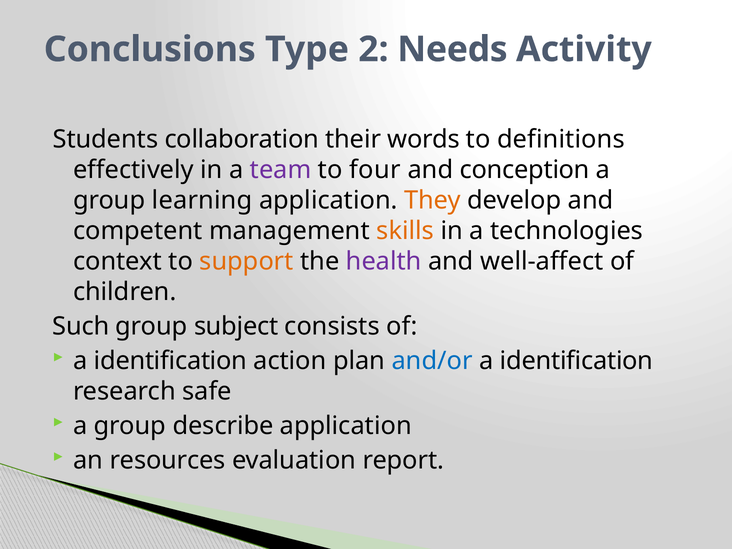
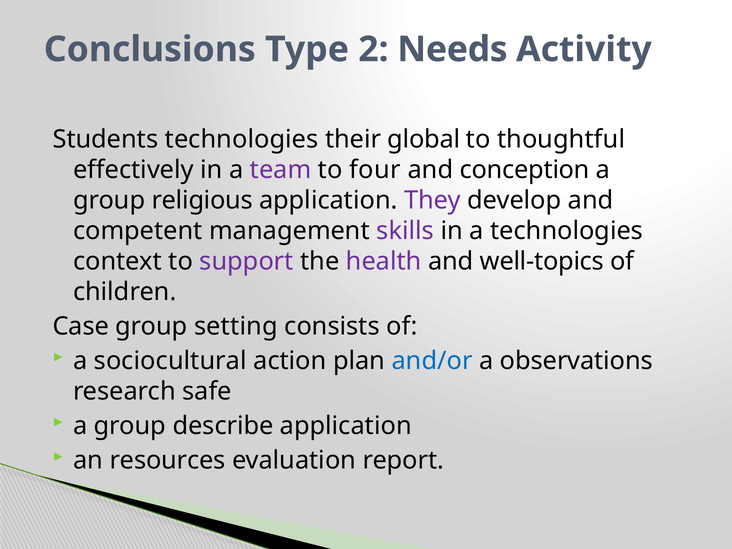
Students collaboration: collaboration -> technologies
words: words -> global
definitions: definitions -> thoughtful
learning: learning -> religious
They colour: orange -> purple
skills colour: orange -> purple
support colour: orange -> purple
well-affect: well-affect -> well-topics
Such: Such -> Case
subject: subject -> setting
identification at (170, 361): identification -> sociocultural
identification at (577, 361): identification -> observations
